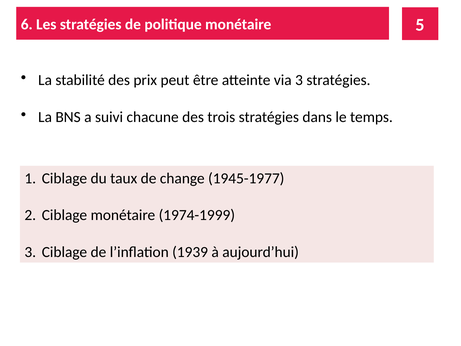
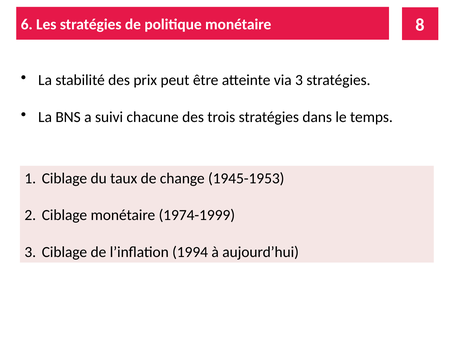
5: 5 -> 8
1945-1977: 1945-1977 -> 1945-1953
1939: 1939 -> 1994
